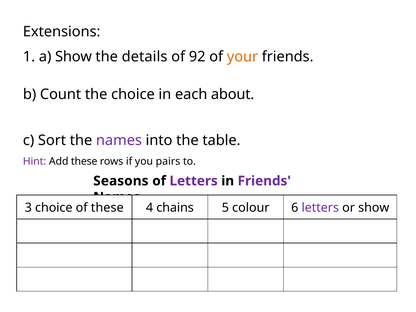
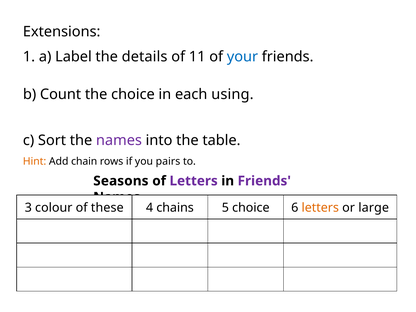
a Show: Show -> Label
92: 92 -> 11
your colour: orange -> blue
about: about -> using
Hint colour: purple -> orange
Add these: these -> chain
3 choice: choice -> colour
5 colour: colour -> choice
letters at (320, 208) colour: purple -> orange
or show: show -> large
